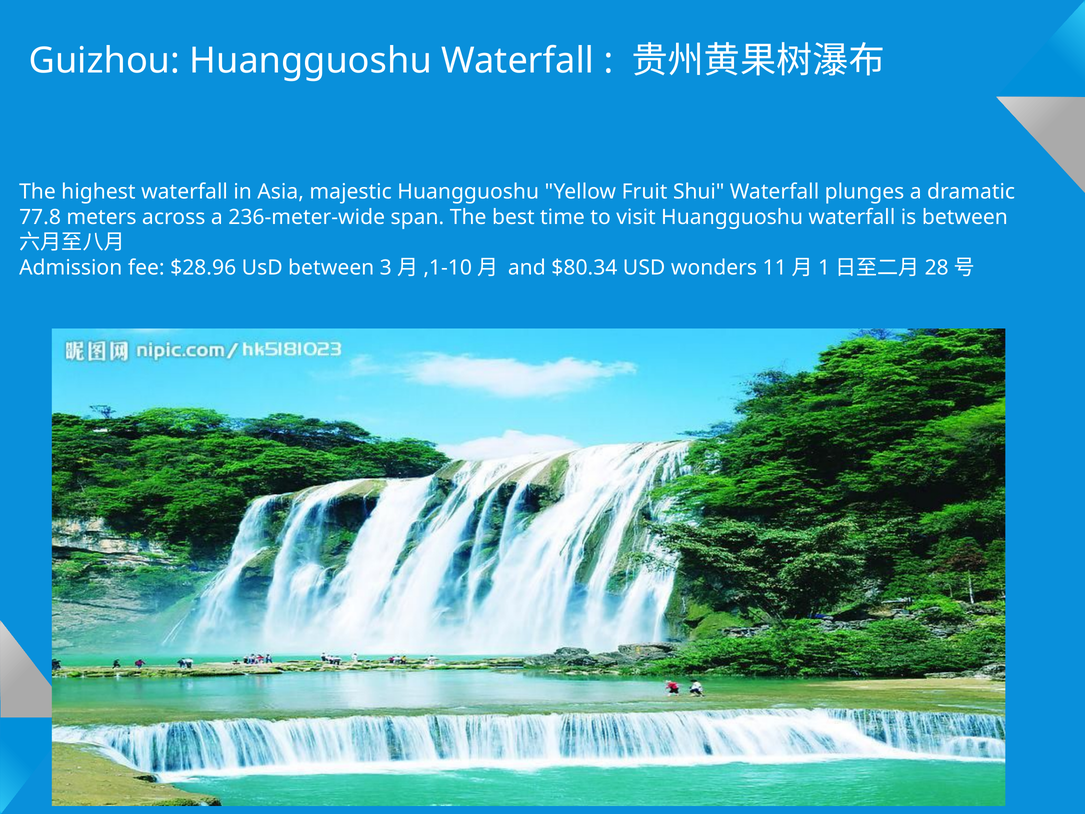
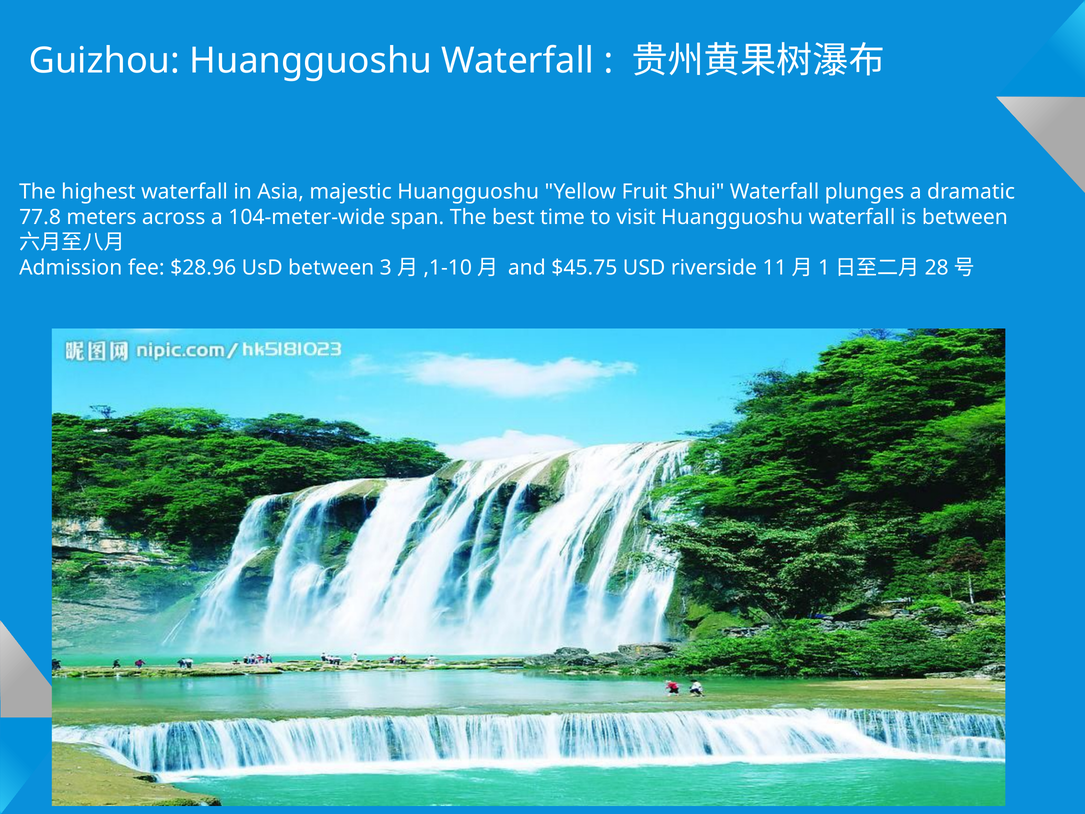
236-meter-wide: 236-meter-wide -> 104-meter-wide
$80.34: $80.34 -> $45.75
wonders: wonders -> riverside
